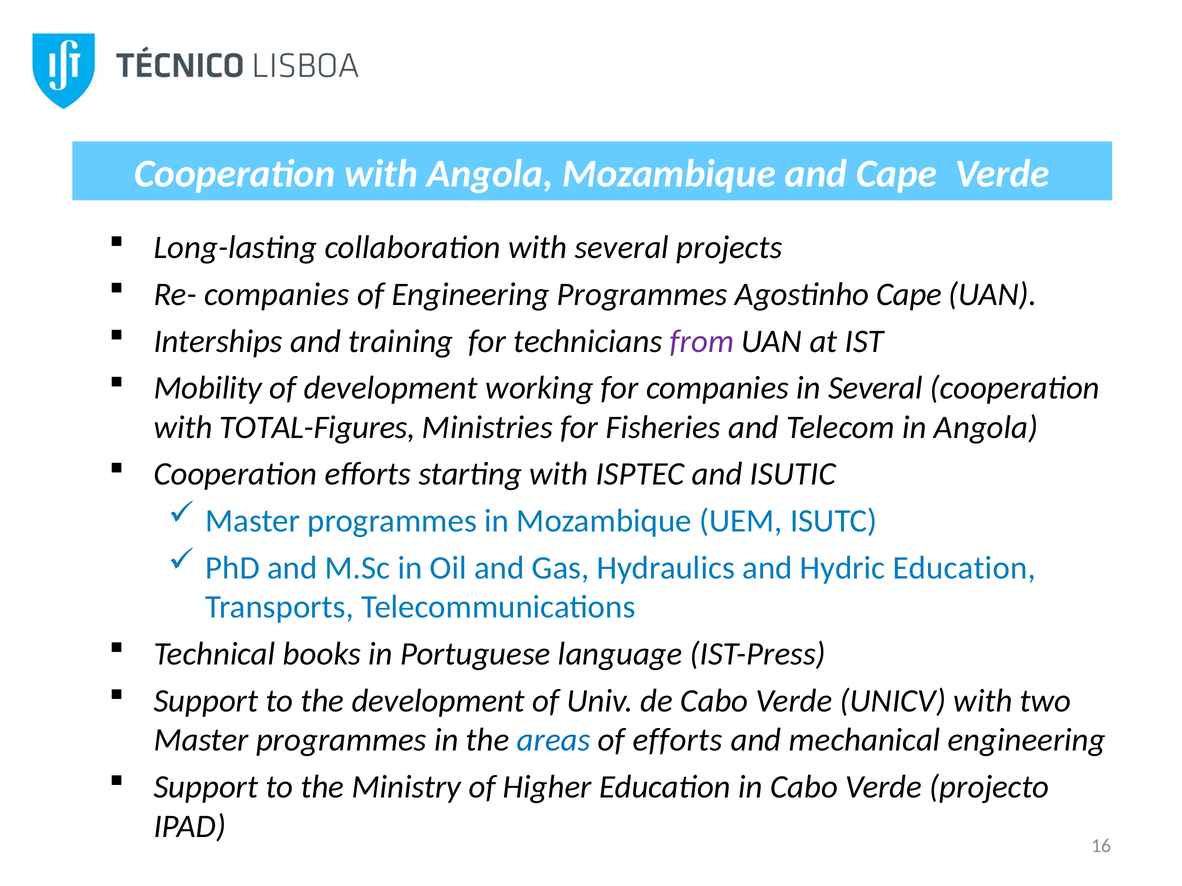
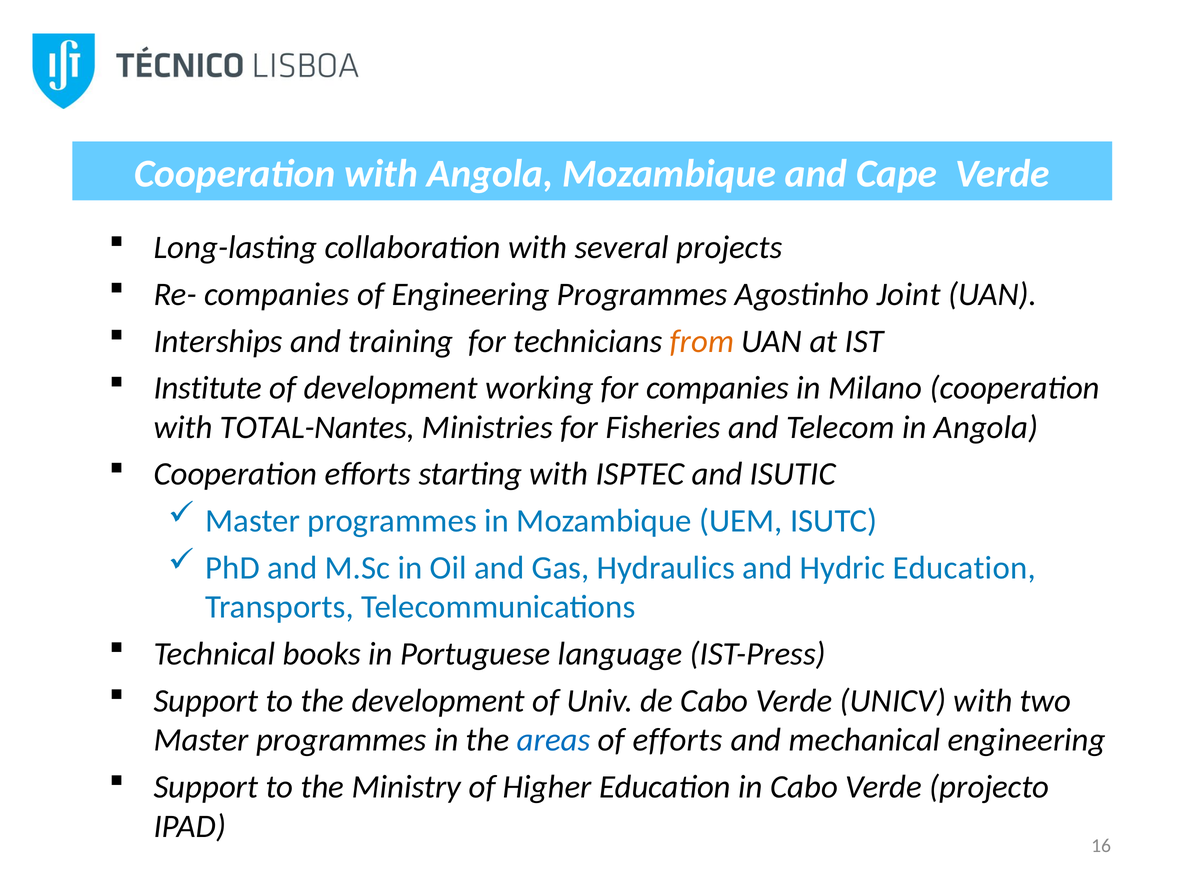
Agostinho Cape: Cape -> Joint
from colour: purple -> orange
Mobility: Mobility -> Institute
in Several: Several -> Milano
TOTAL-Figures: TOTAL-Figures -> TOTAL-Nantes
